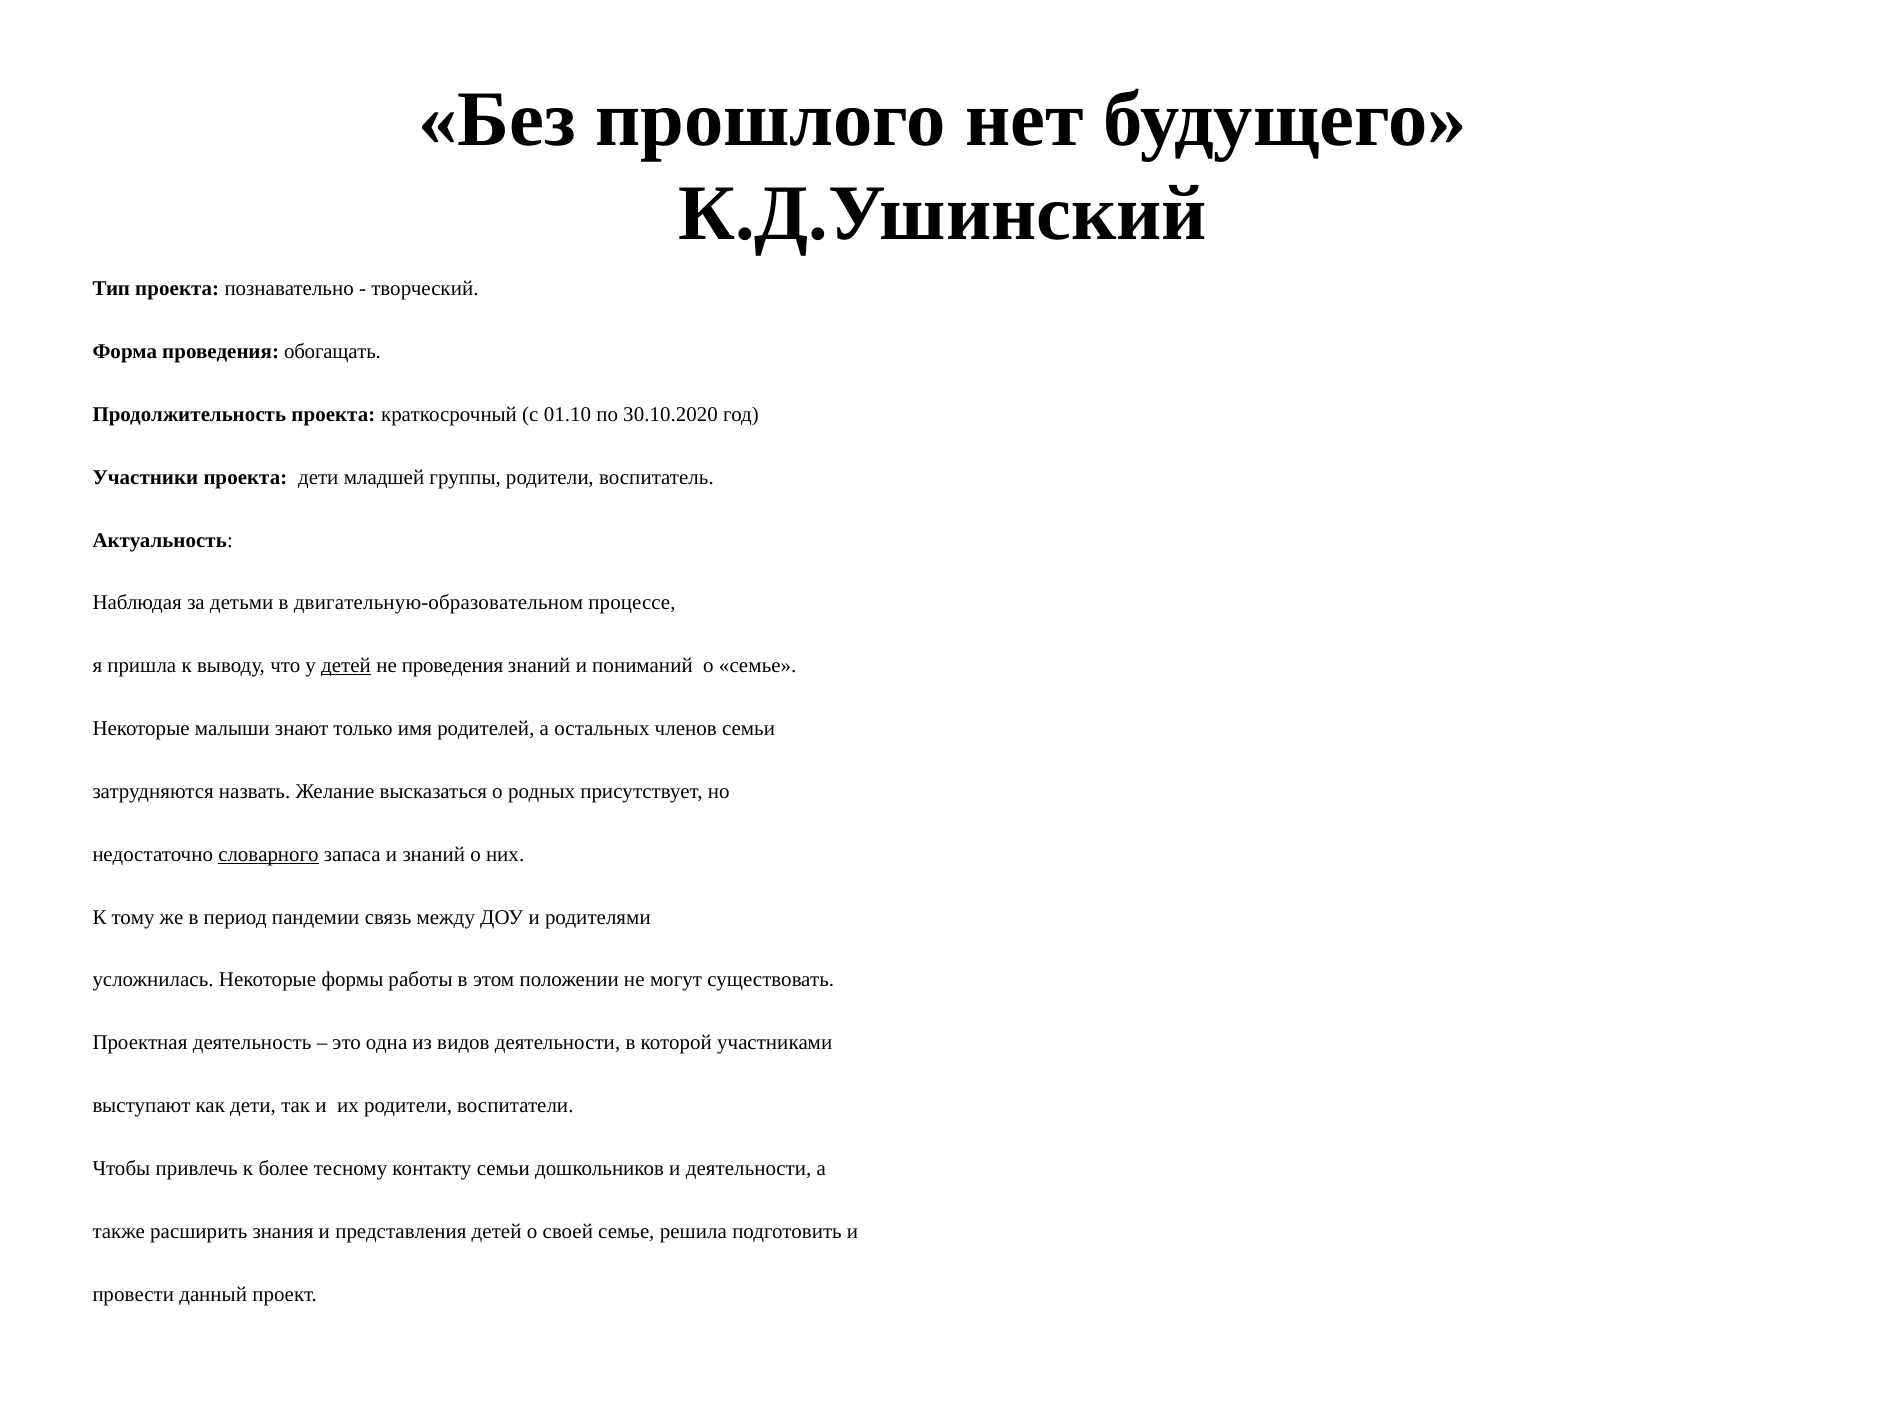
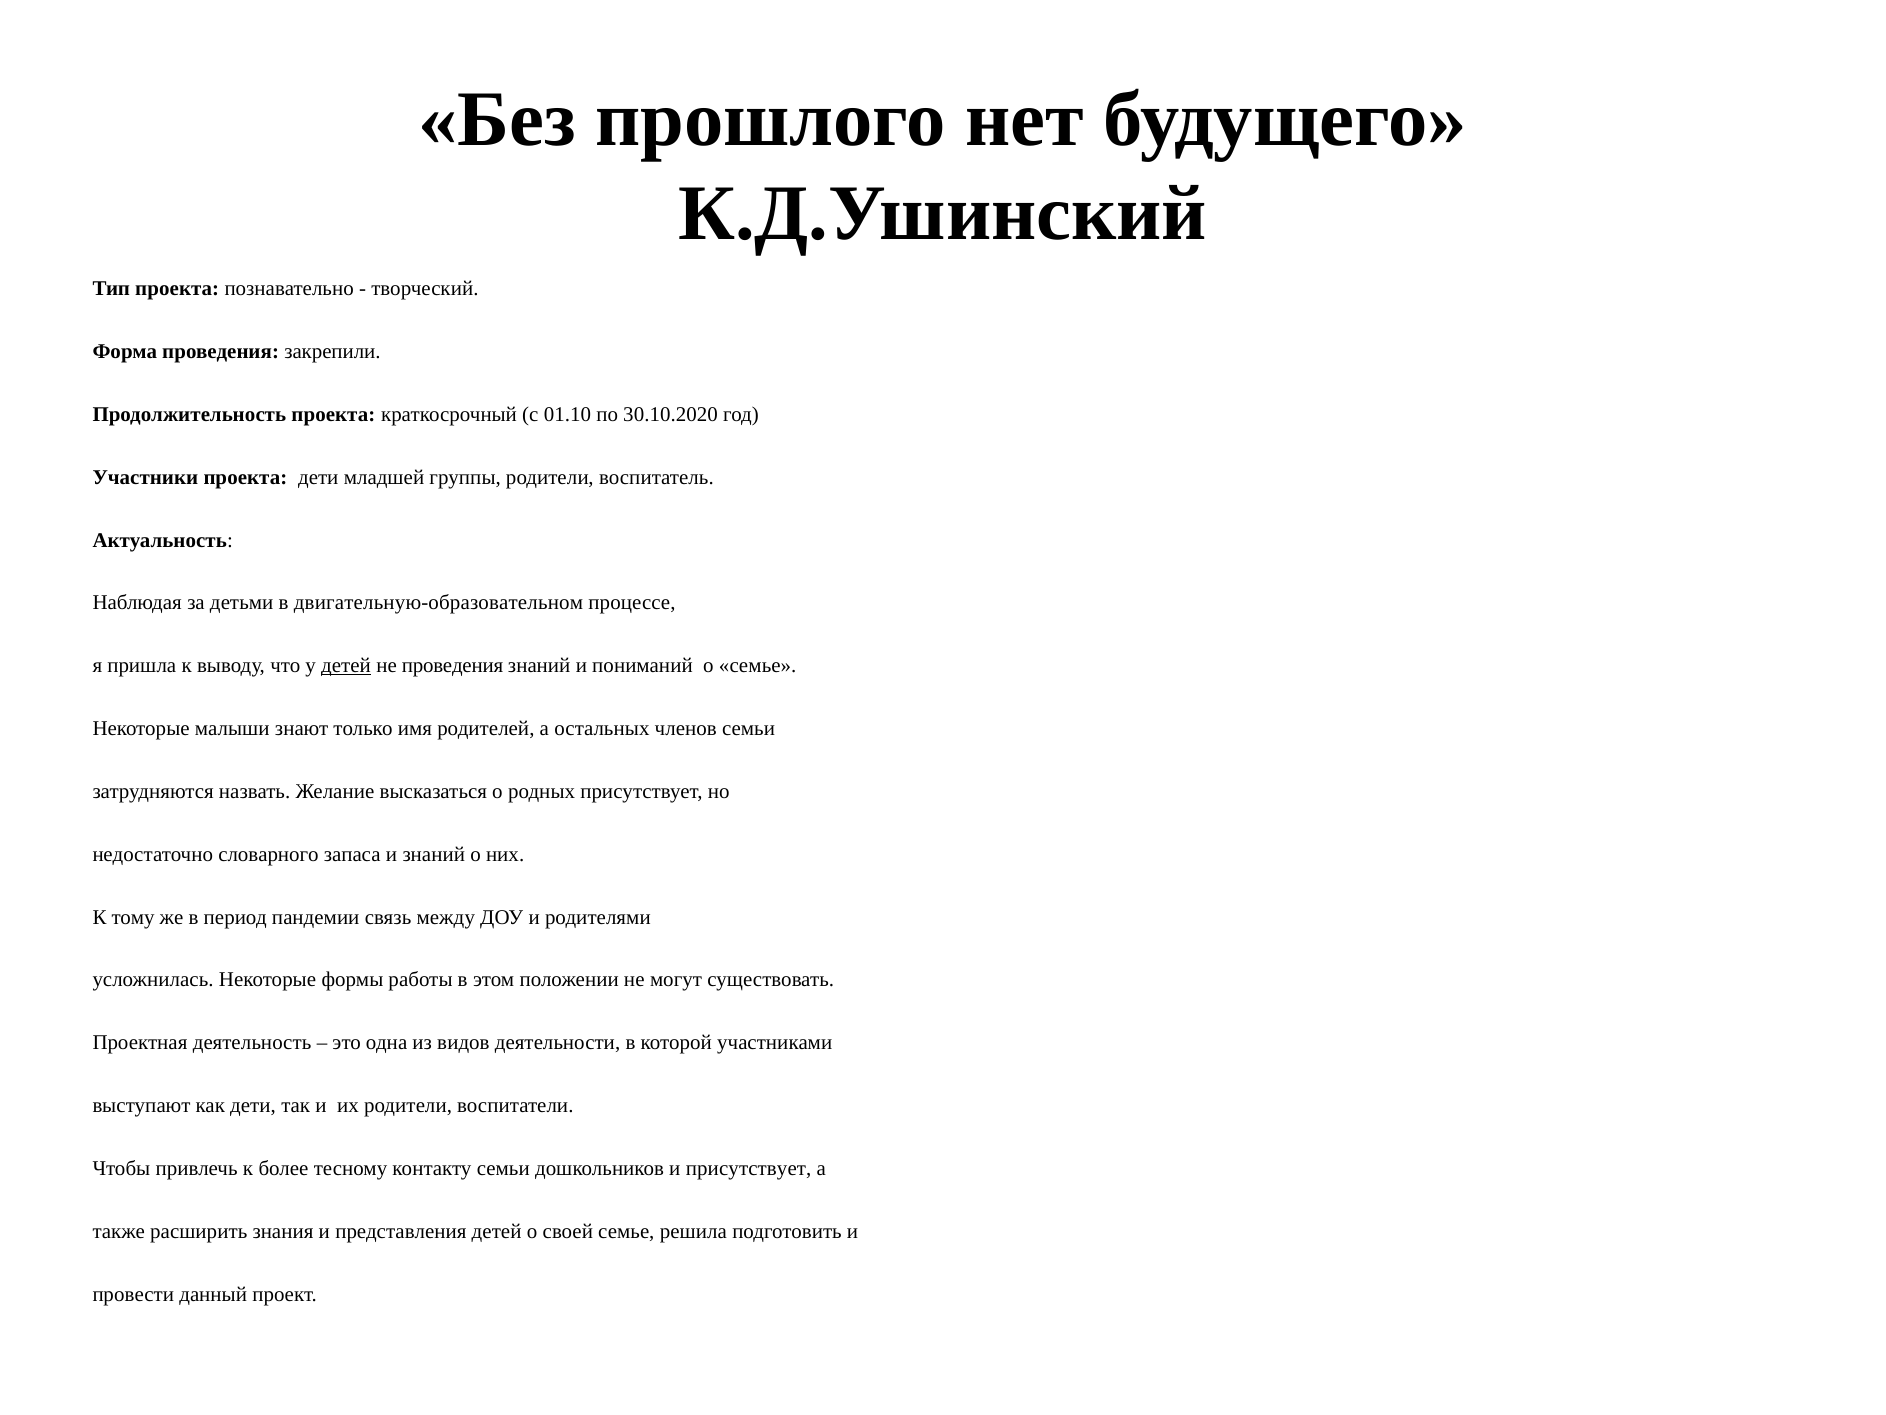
обогащать: обогащать -> закрепили
словарного underline: present -> none
и деятельности: деятельности -> присутствует
